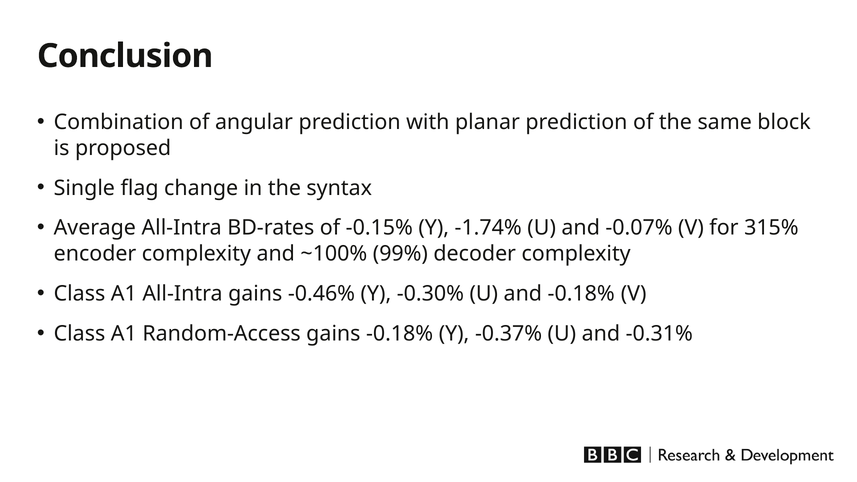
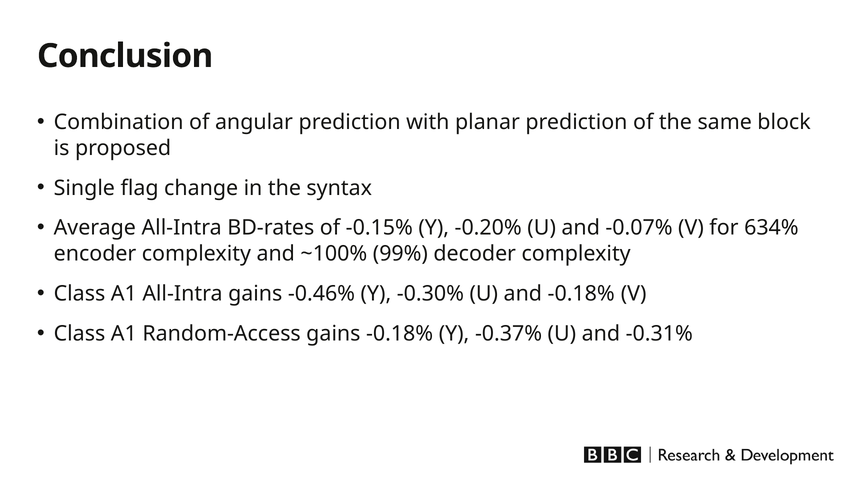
-1.74%: -1.74% -> -0.20%
315%: 315% -> 634%
